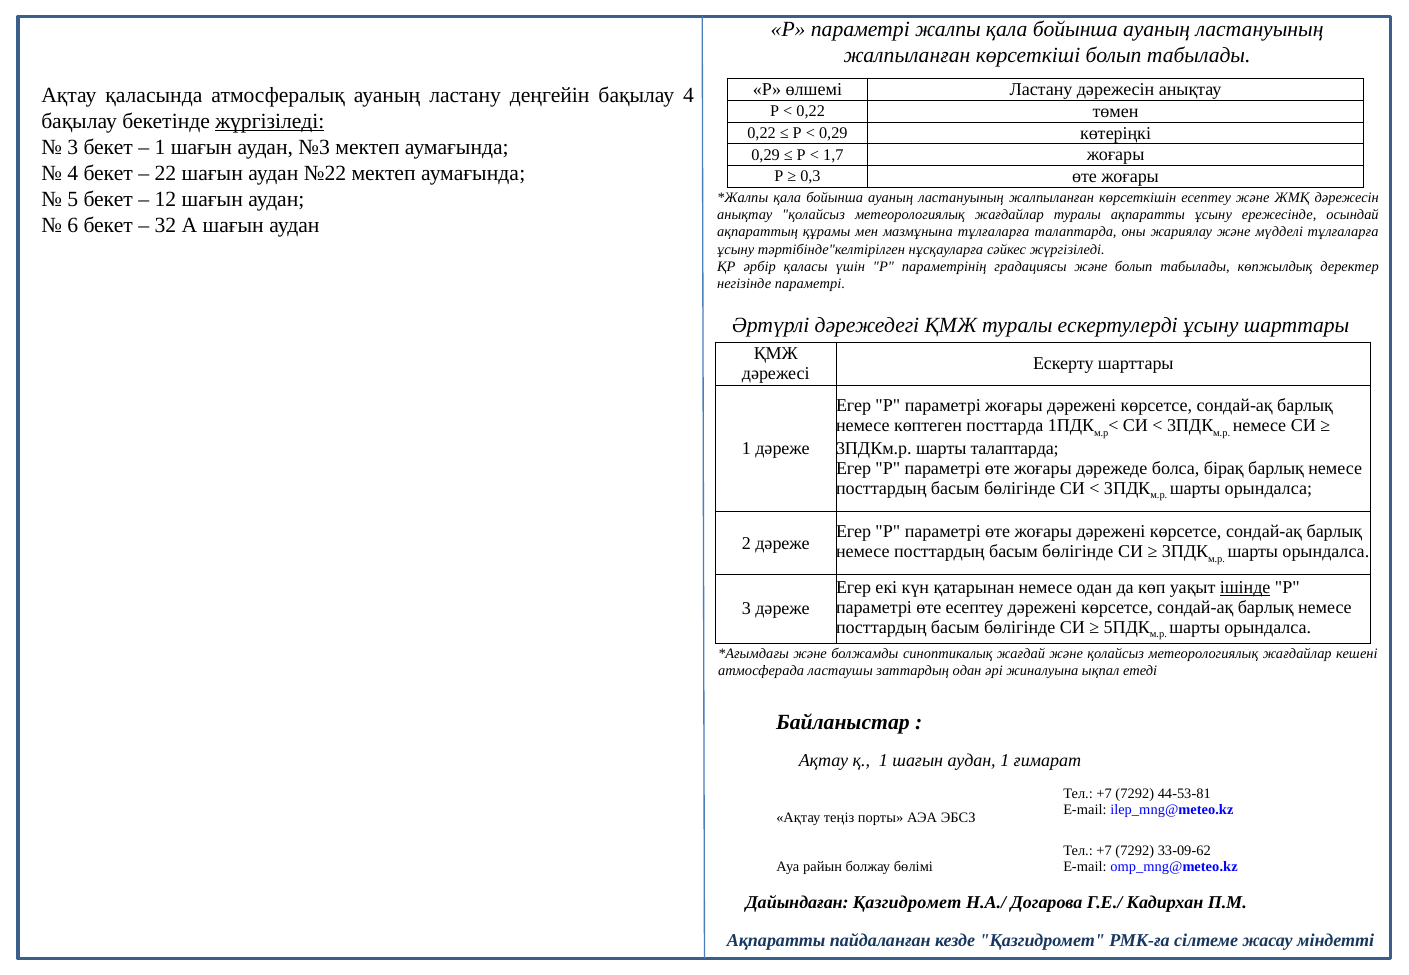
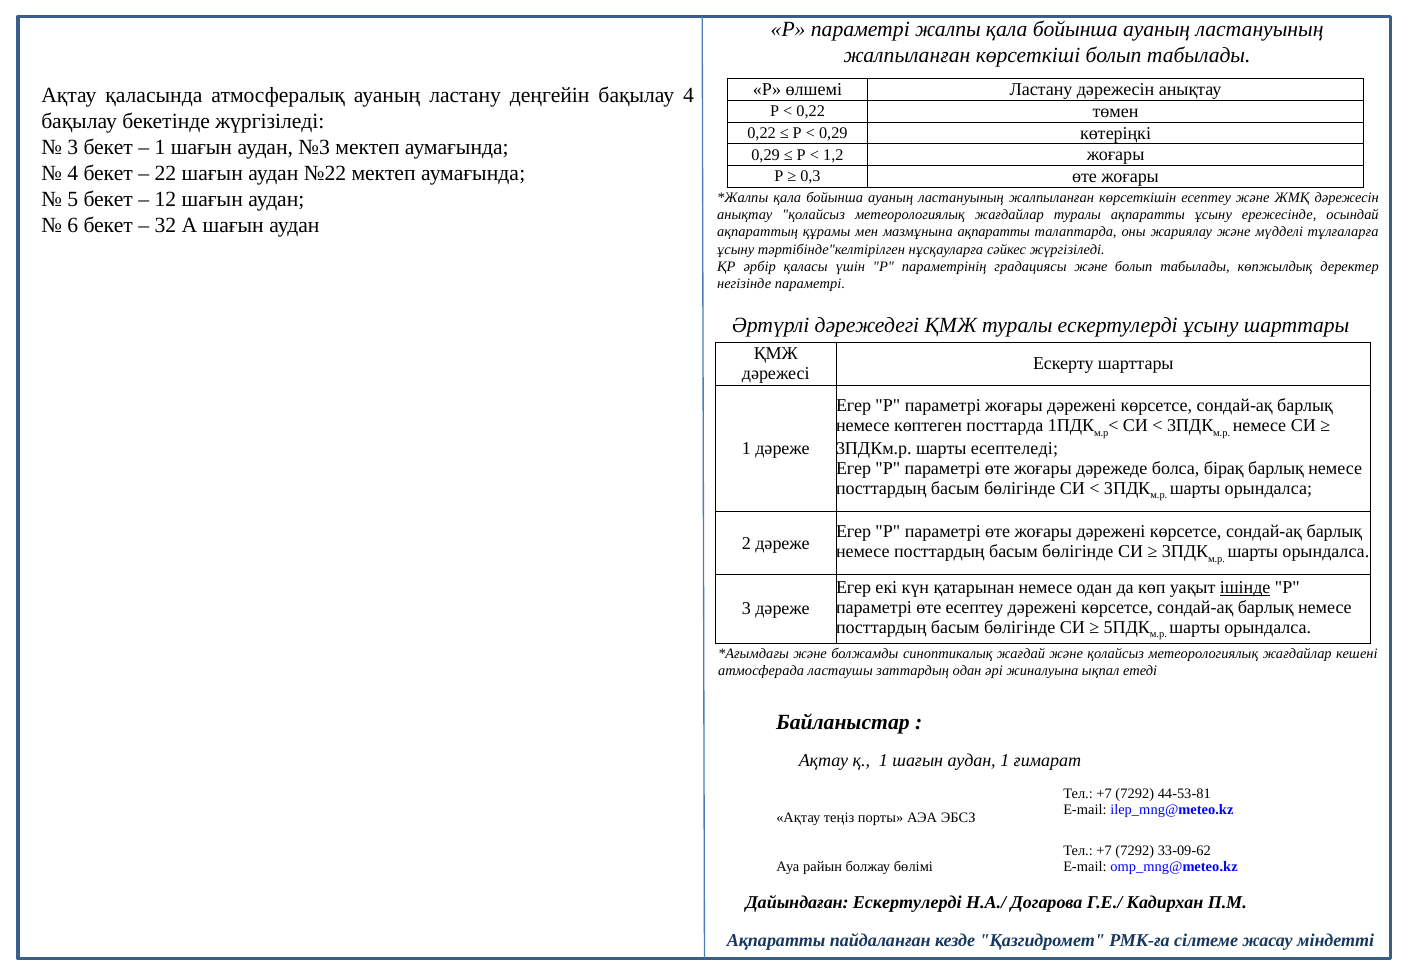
жүргізіледі at (270, 121) underline: present -> none
1,7: 1,7 -> 1,2
мазмұнына тұлғаларға: тұлғаларға -> ақпаратты
шарты талаптарда: талаптарда -> есептеледі
Дайындаған Қазгидромет: Қазгидромет -> Ескертулерді
